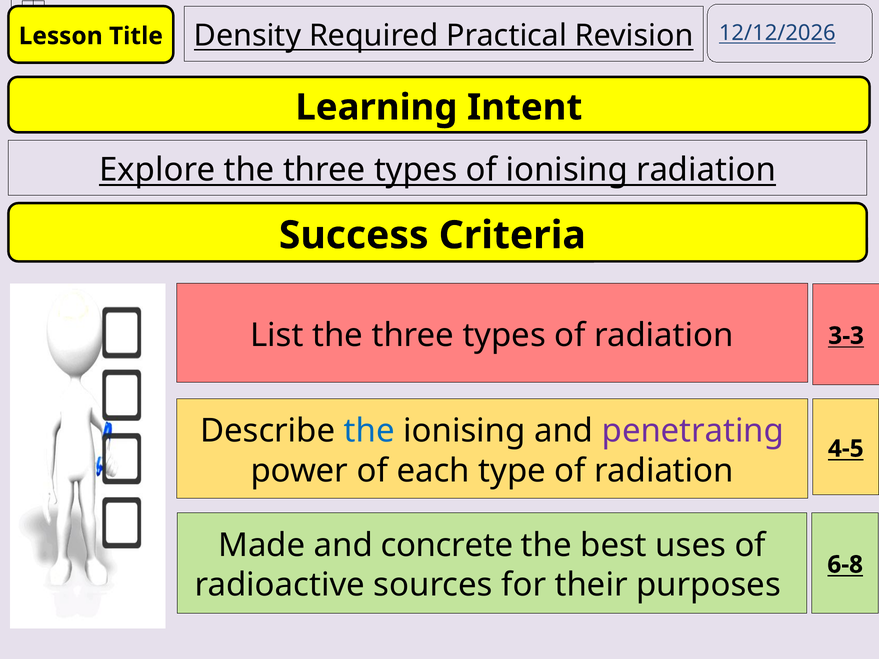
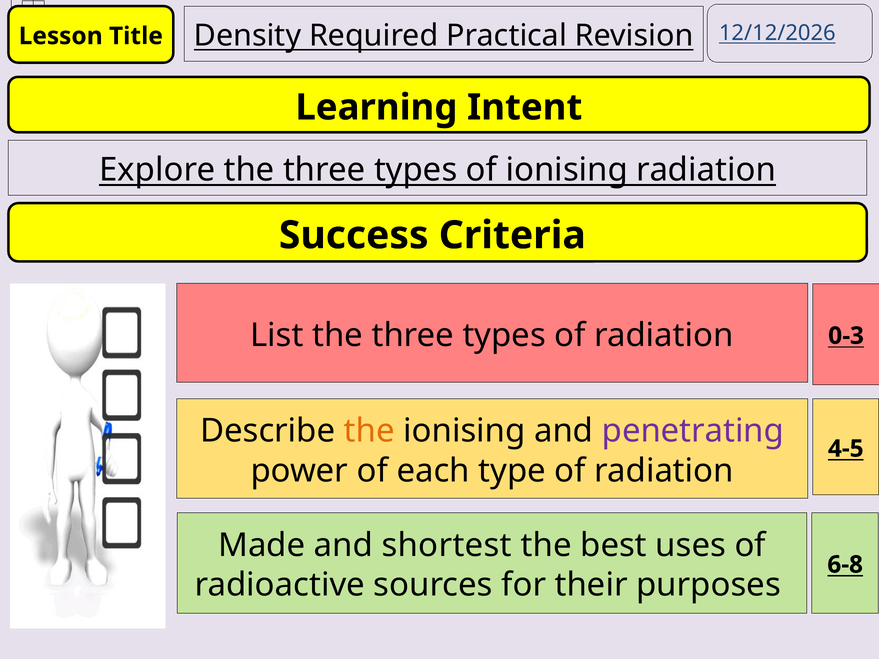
3-3: 3-3 -> 0-3
the at (369, 431) colour: blue -> orange
concrete: concrete -> shortest
